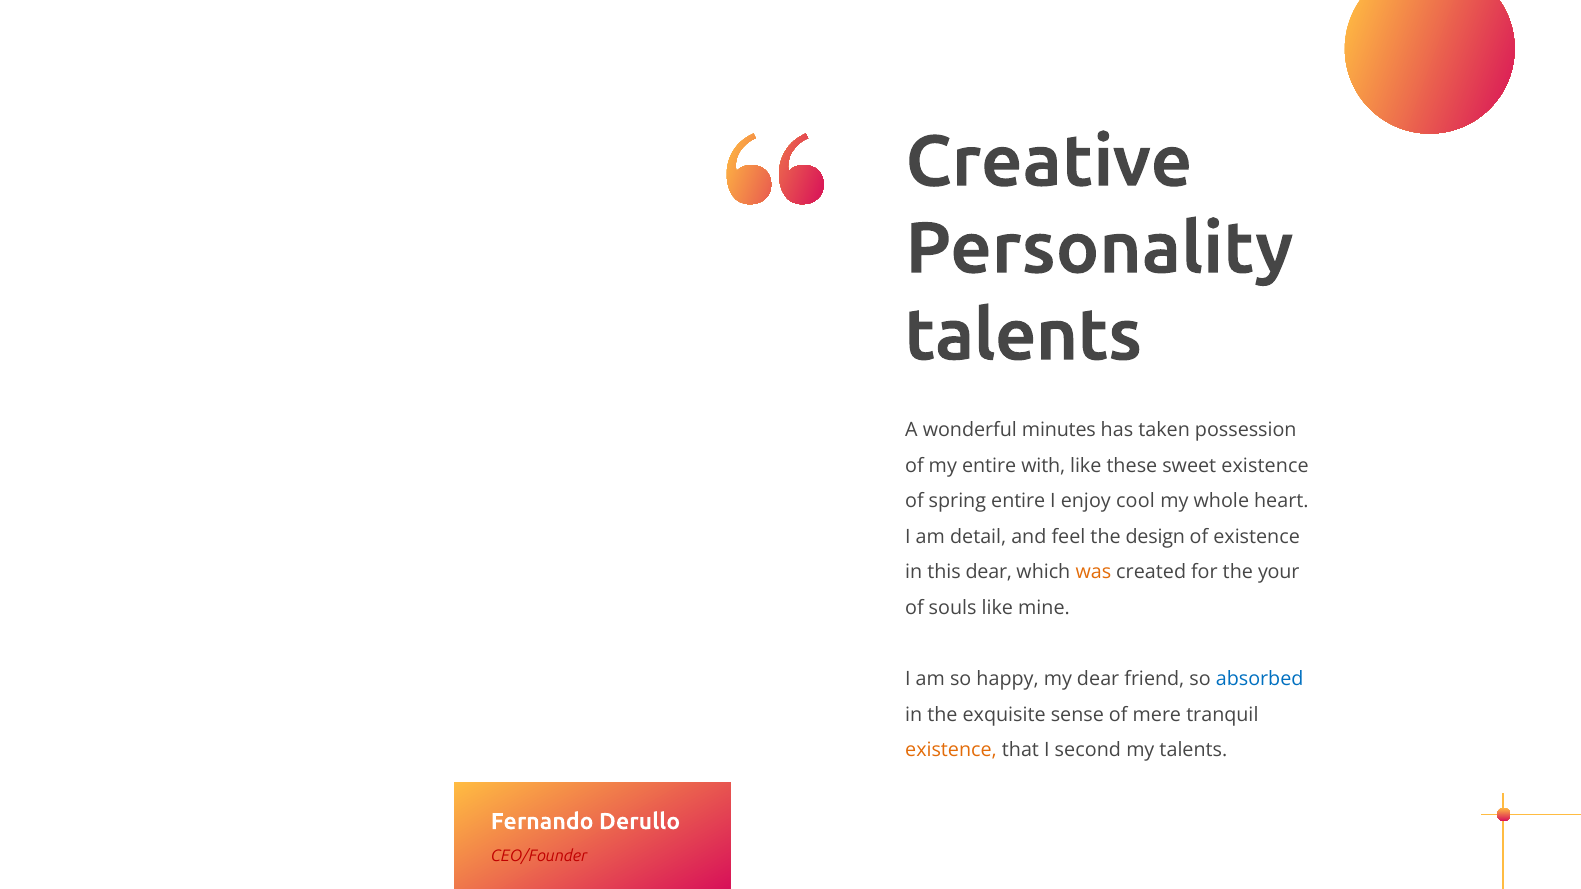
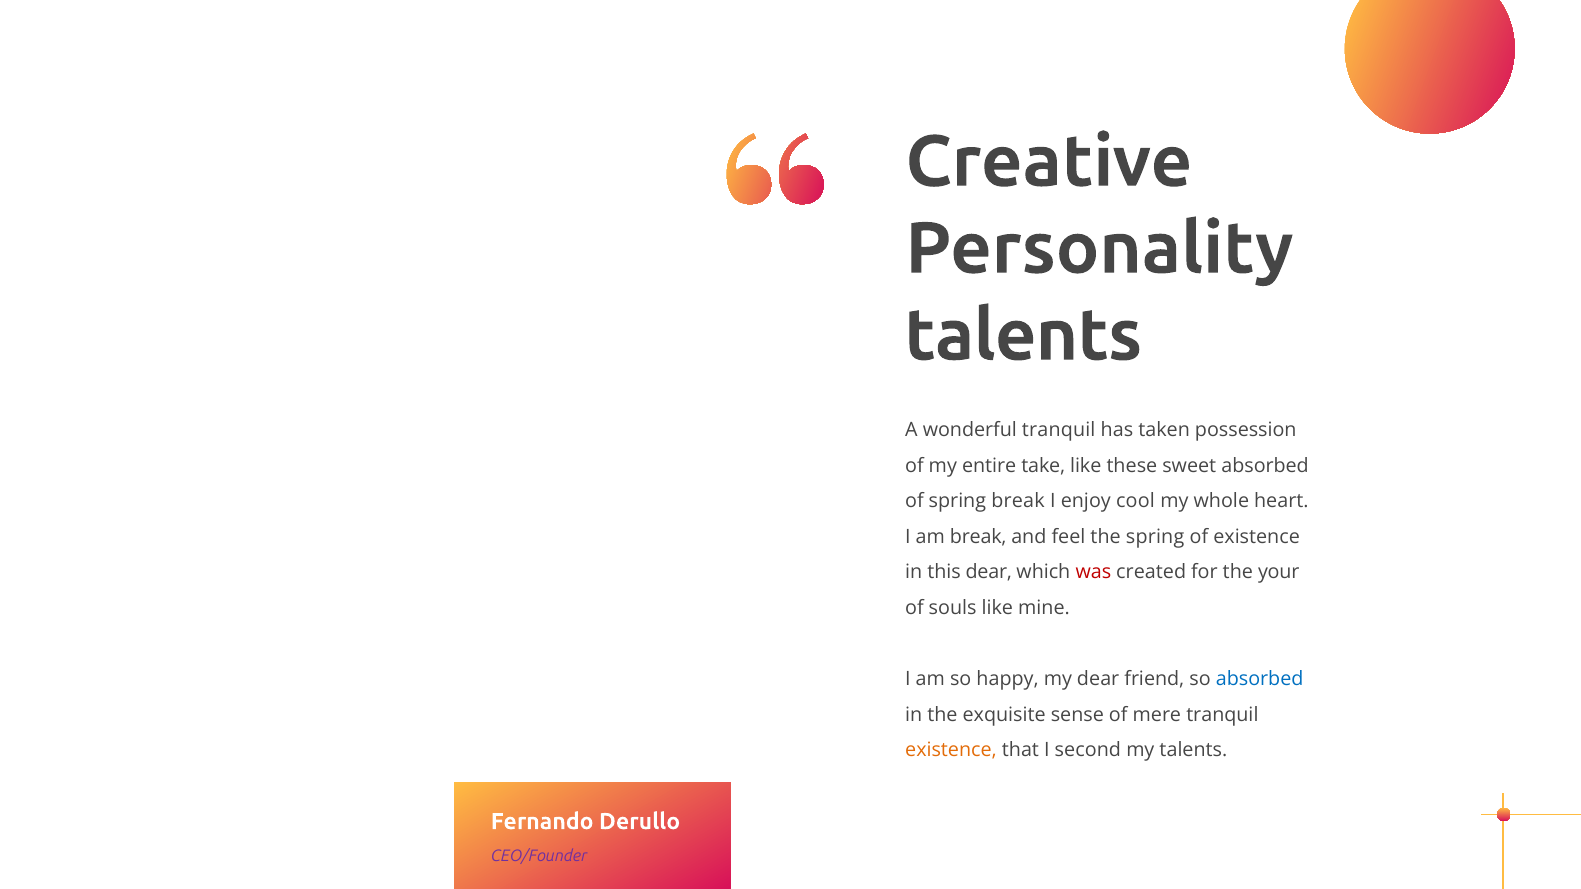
wonderful minutes: minutes -> tranquil
with: with -> take
sweet existence: existence -> absorbed
spring entire: entire -> break
am detail: detail -> break
the design: design -> spring
was colour: orange -> red
CEO/Founder colour: red -> purple
